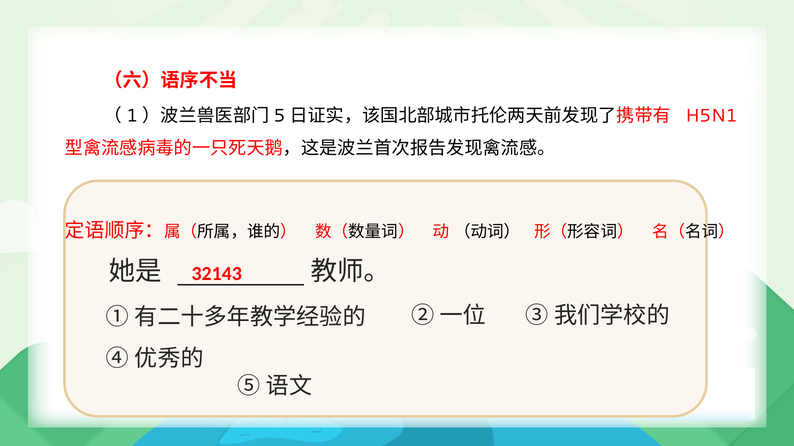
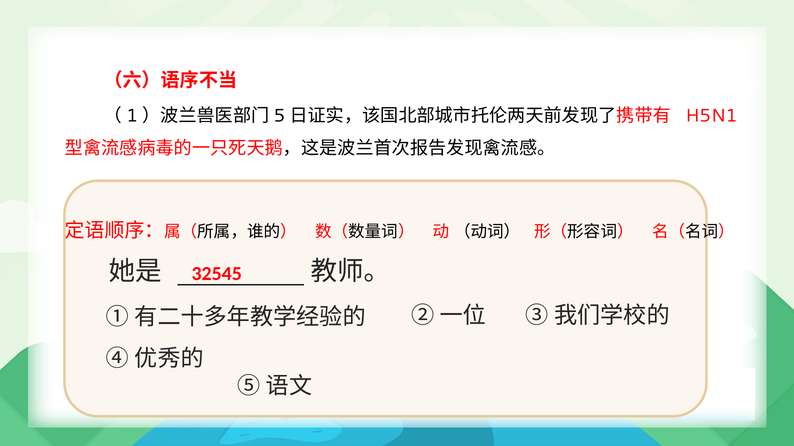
32143: 32143 -> 32545
